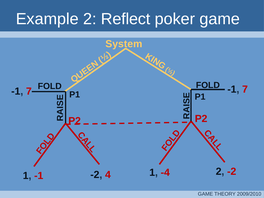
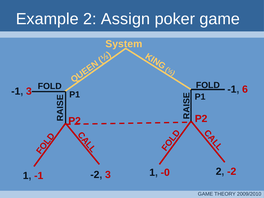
Reflect: Reflect -> Assign
7 at (29, 91): 7 -> 3
7 at (245, 89): 7 -> 6
-2 4: 4 -> 3
-4: -4 -> -0
